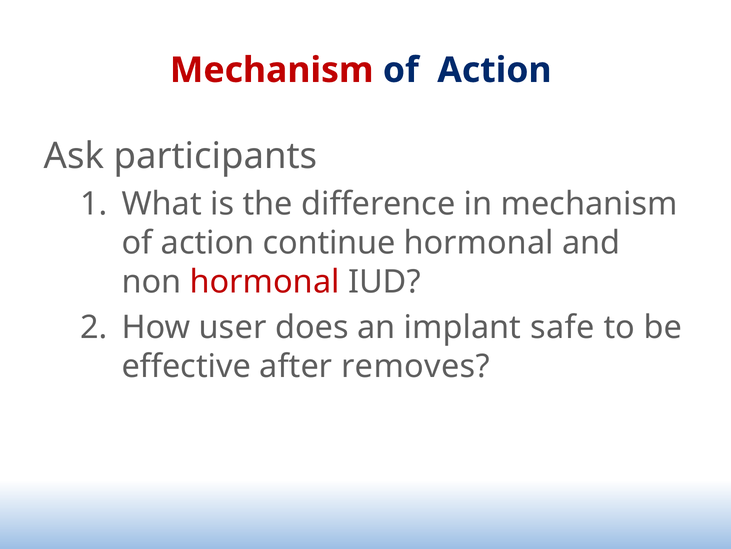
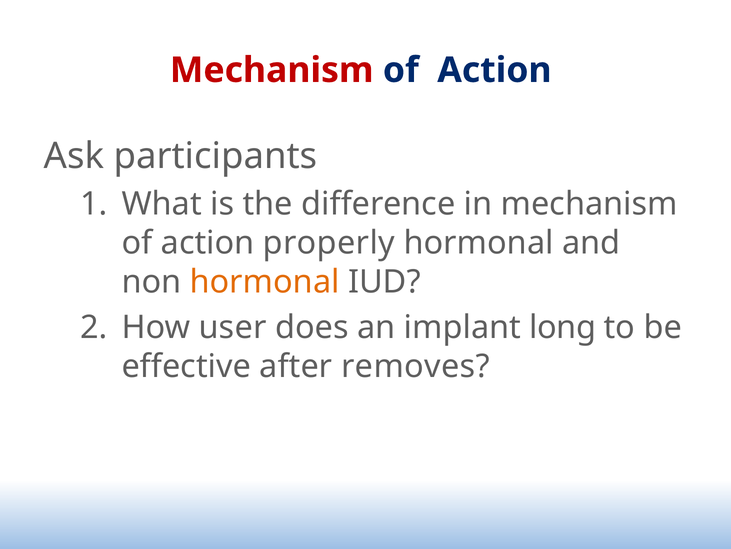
continue: continue -> properly
hormonal at (265, 282) colour: red -> orange
safe: safe -> long
